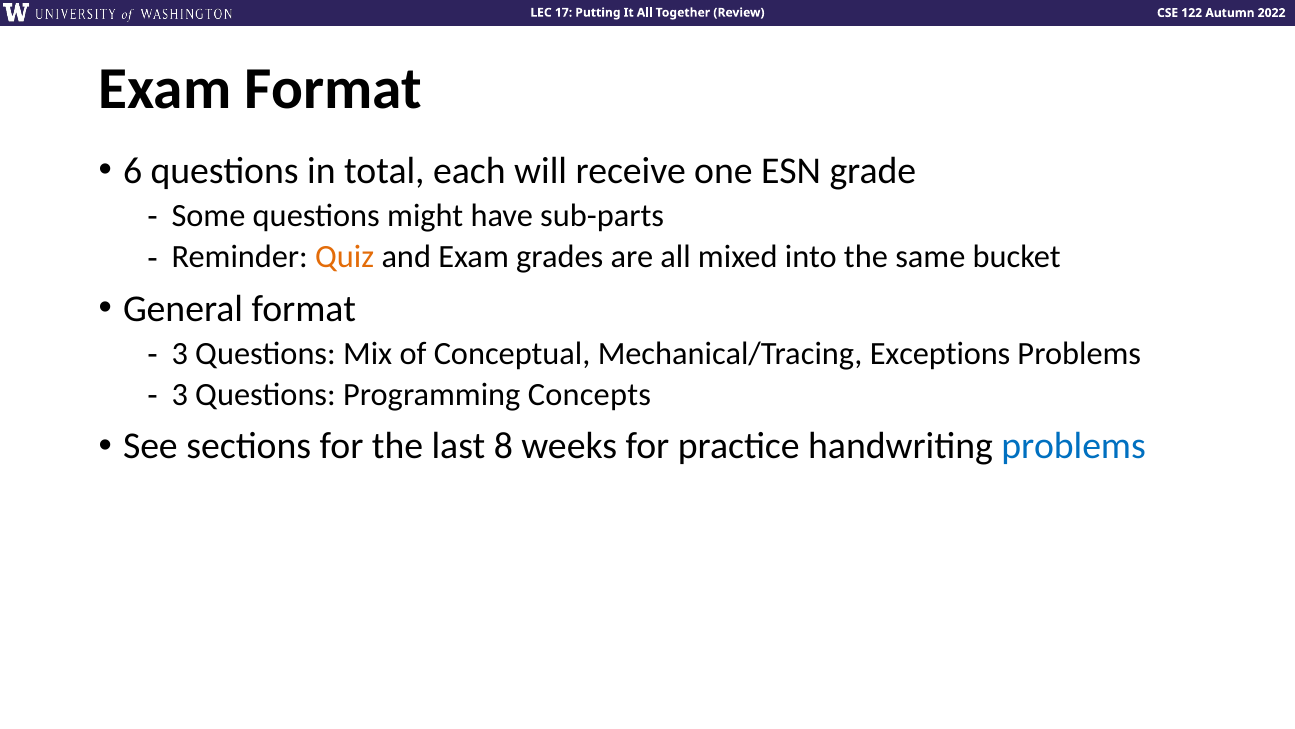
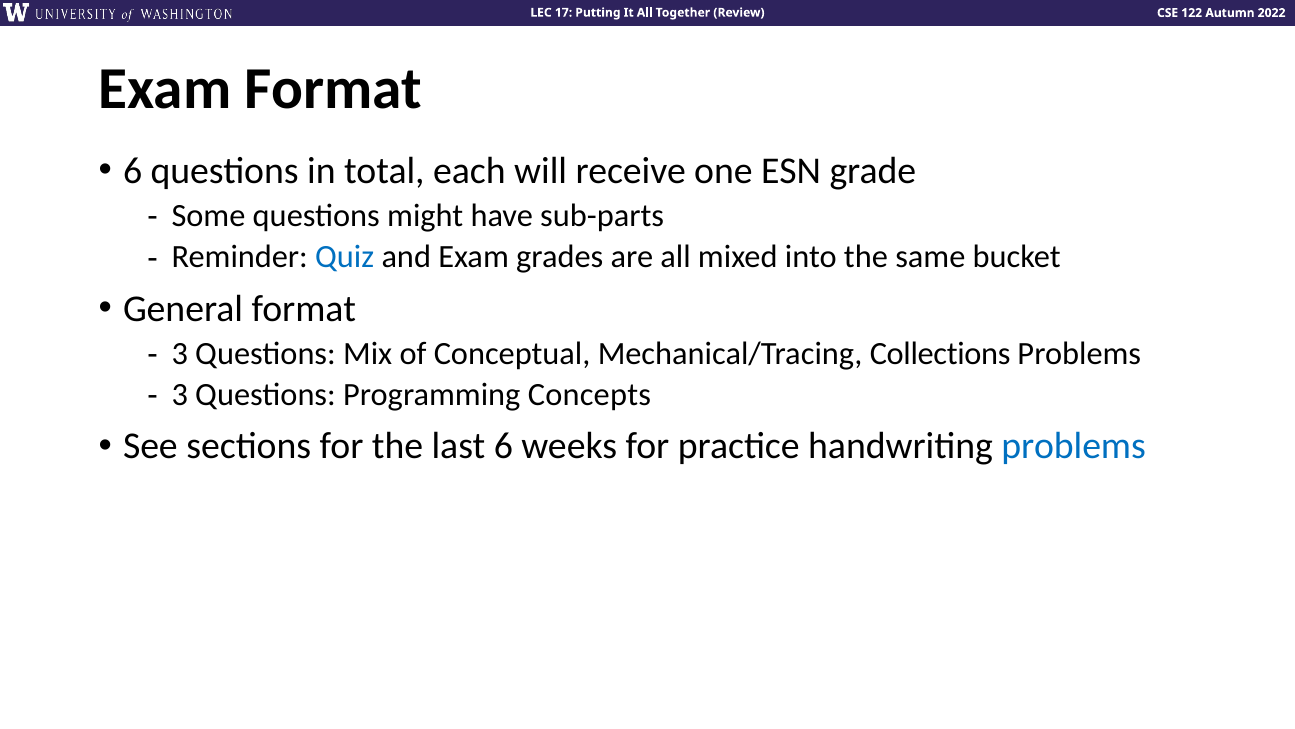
Quiz colour: orange -> blue
Exceptions: Exceptions -> Collections
last 8: 8 -> 6
